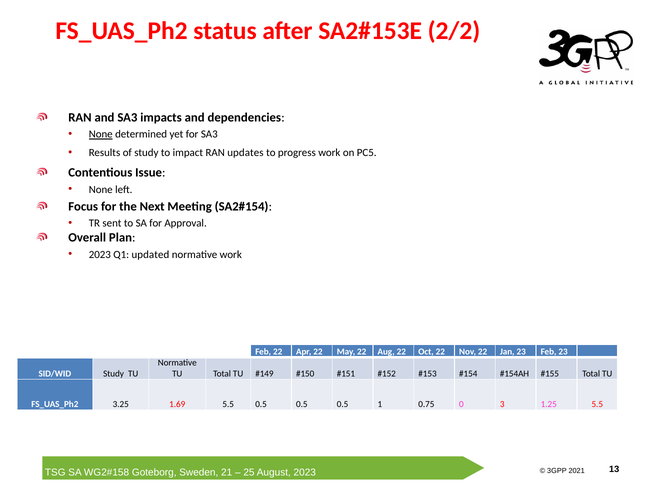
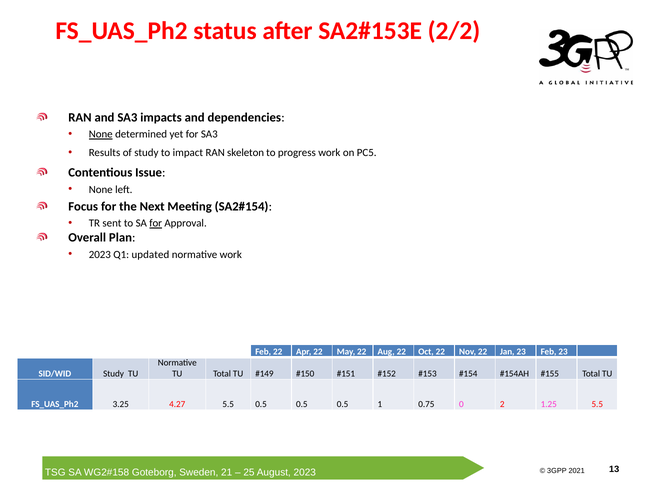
updates: updates -> skeleton
for at (156, 223) underline: none -> present
1.69: 1.69 -> 4.27
3: 3 -> 2
